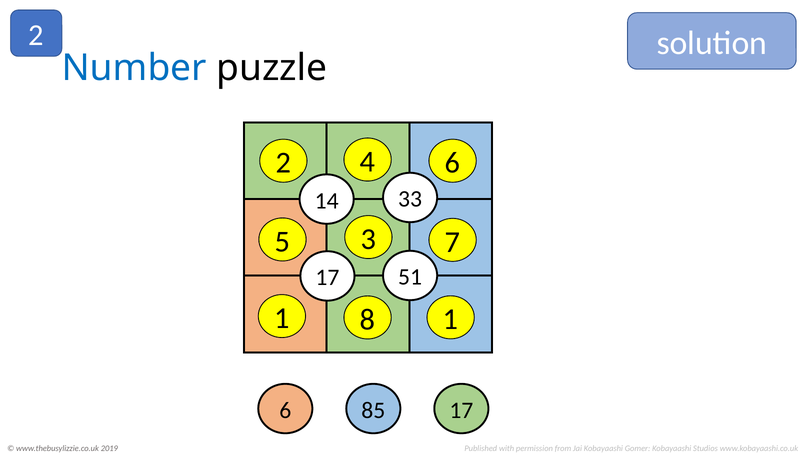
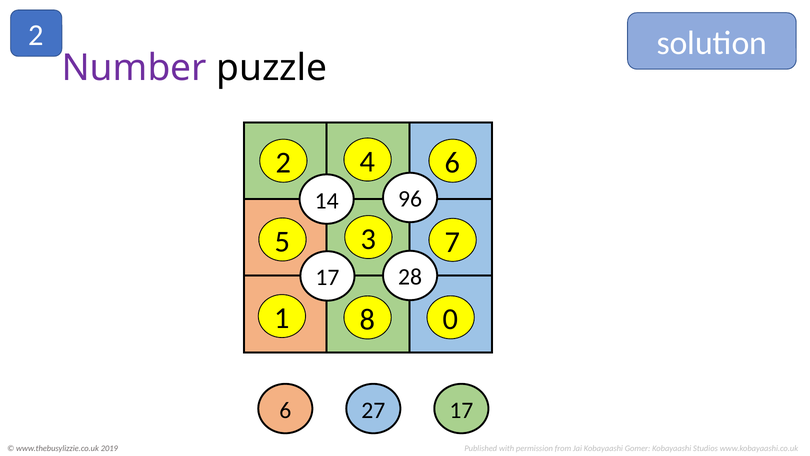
Number colour: blue -> purple
33: 33 -> 96
51: 51 -> 28
8 1: 1 -> 0
85: 85 -> 27
